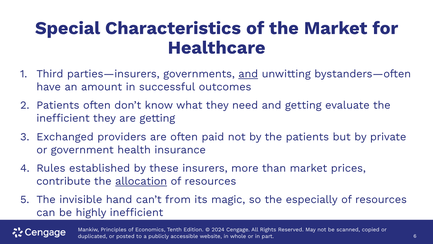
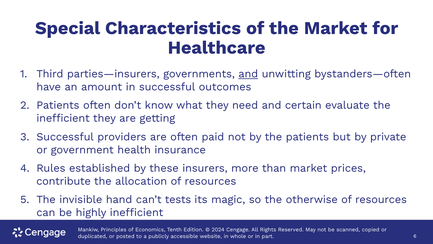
and getting: getting -> certain
Exchanged at (65, 137): Exchanged -> Successful
allocation underline: present -> none
from: from -> tests
especially: especially -> otherwise
